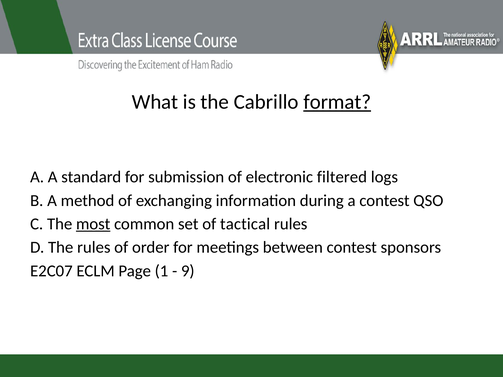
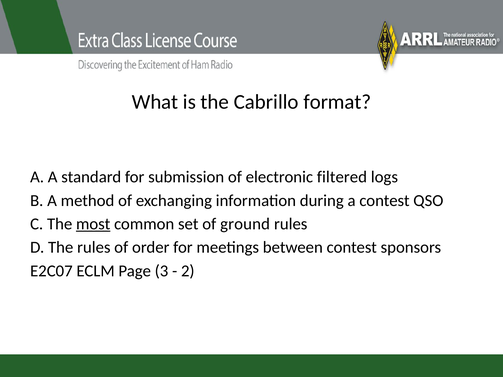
format underline: present -> none
tactical: tactical -> ground
1: 1 -> 3
9: 9 -> 2
